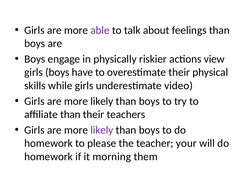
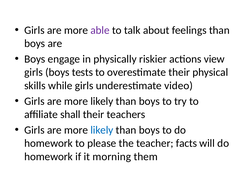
have: have -> tests
affiliate than: than -> shall
likely at (102, 130) colour: purple -> blue
your: your -> facts
